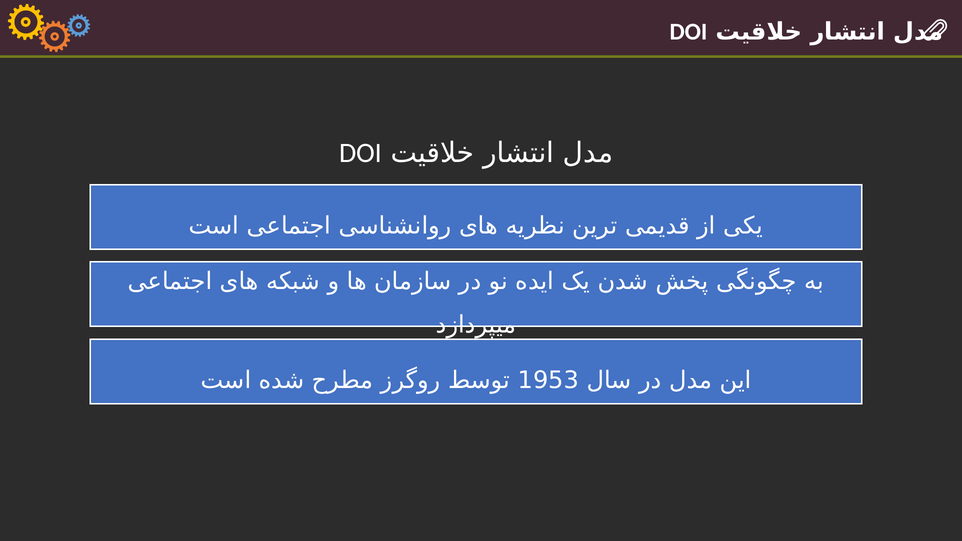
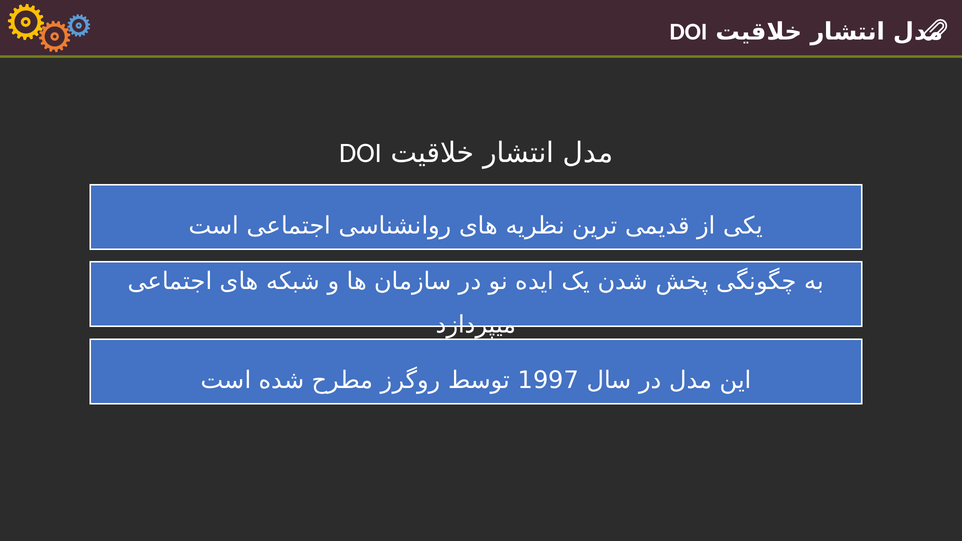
1953: 1953 -> 1997
